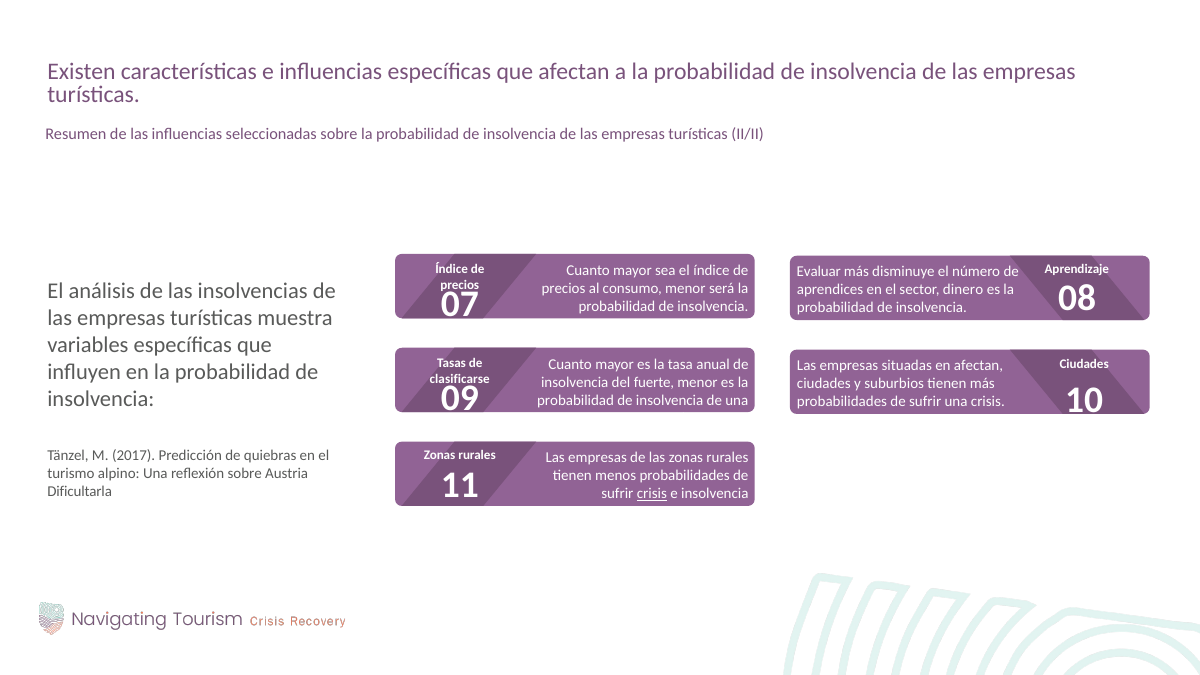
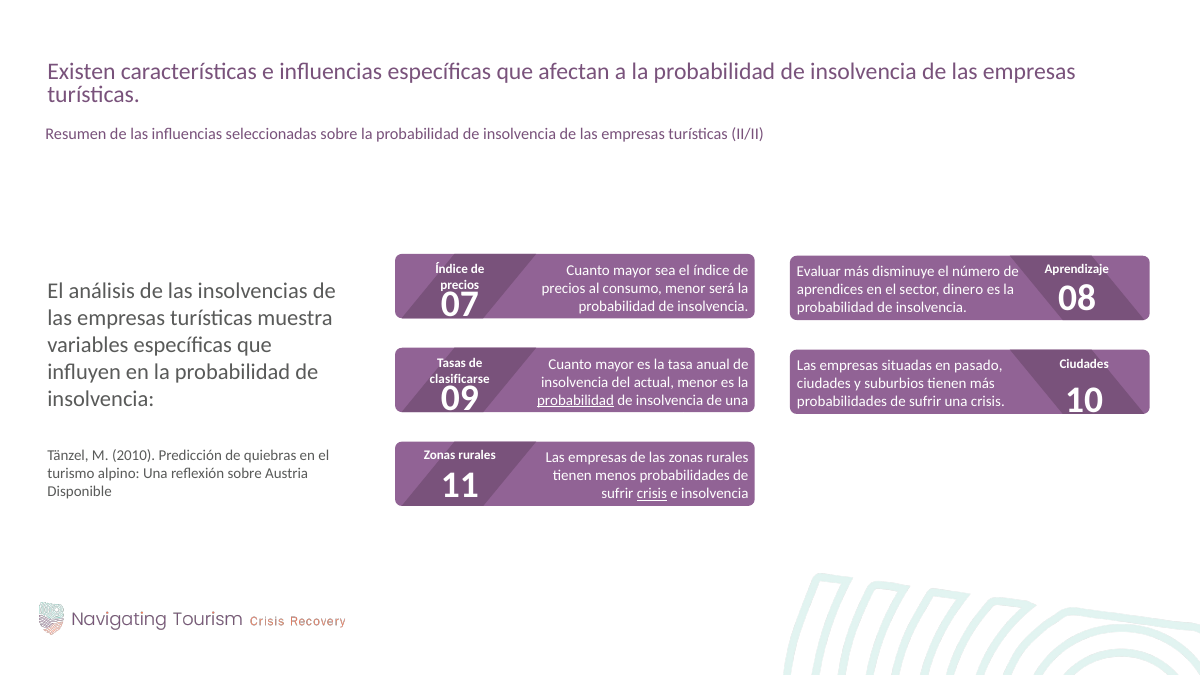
en afectan: afectan -> pasado
fuerte: fuerte -> actual
probabilidad at (576, 400) underline: none -> present
2017: 2017 -> 2010
Dificultarla: Dificultarla -> Disponible
